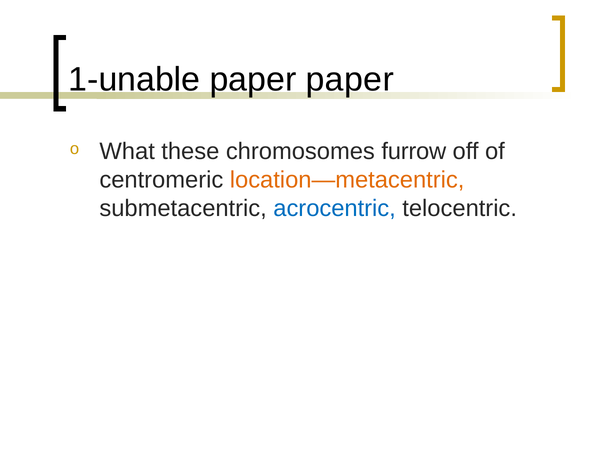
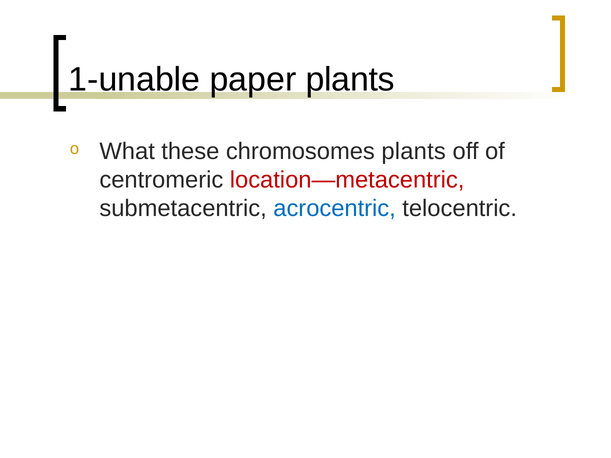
paper paper: paper -> plants
chromosomes furrow: furrow -> plants
location—metacentric colour: orange -> red
